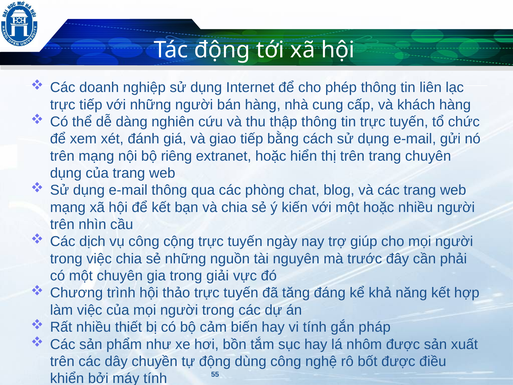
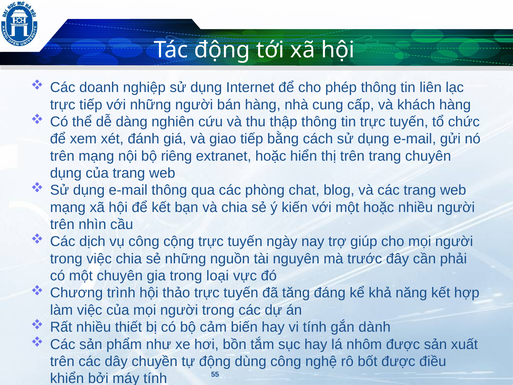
giải: giải -> loại
pháp: pháp -> dành
